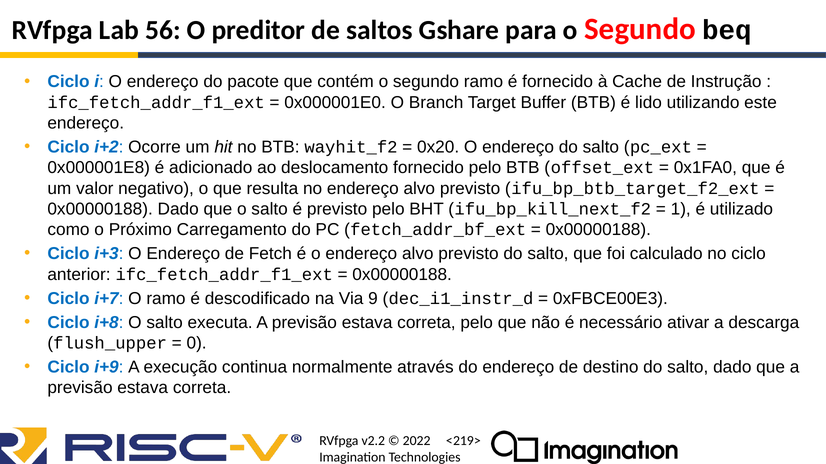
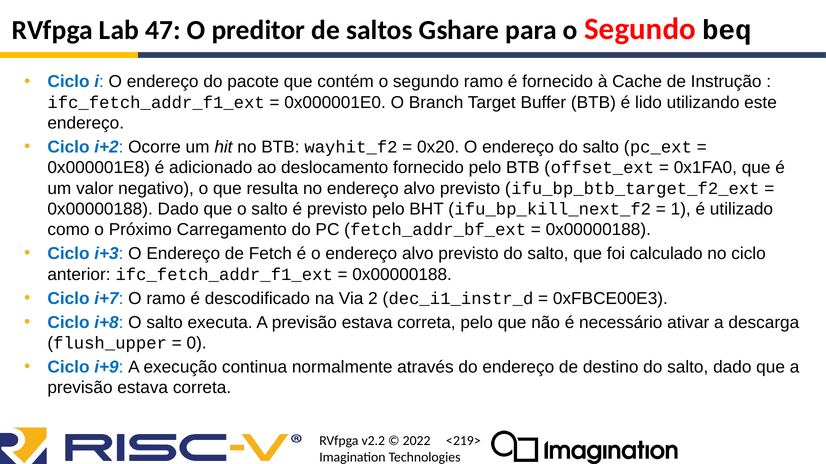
56: 56 -> 47
9: 9 -> 2
